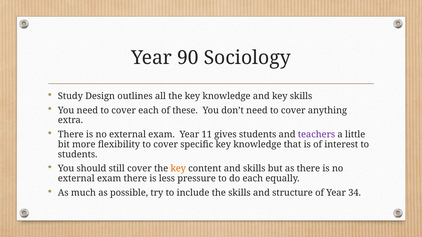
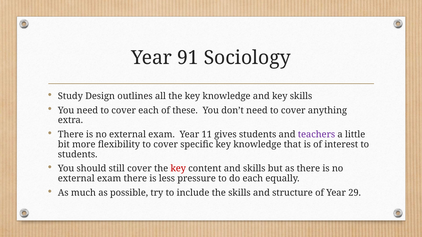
90: 90 -> 91
key at (178, 169) colour: orange -> red
34: 34 -> 29
